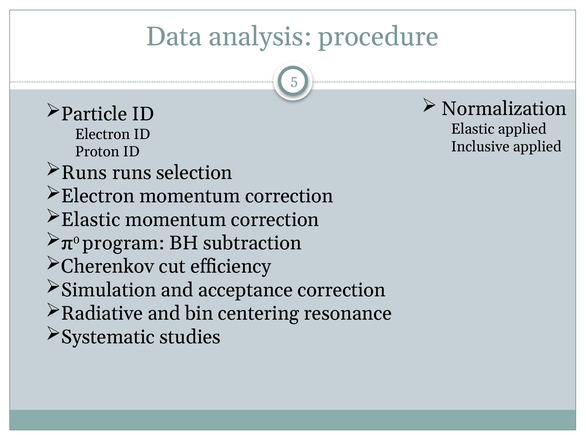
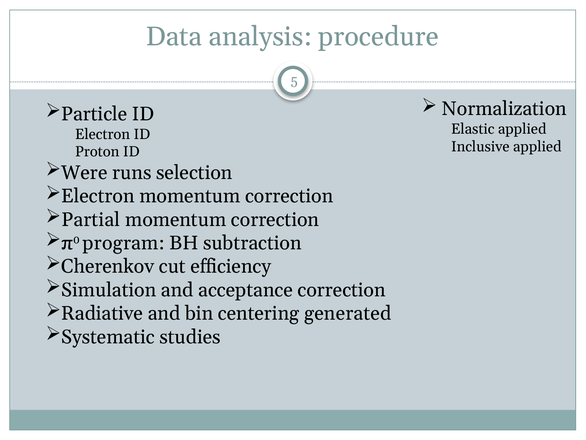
Runs at (84, 172): Runs -> Were
Elastic at (91, 219): Elastic -> Partial
resonance: resonance -> generated
